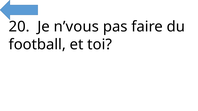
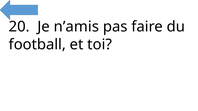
n’vous: n’vous -> n’amis
